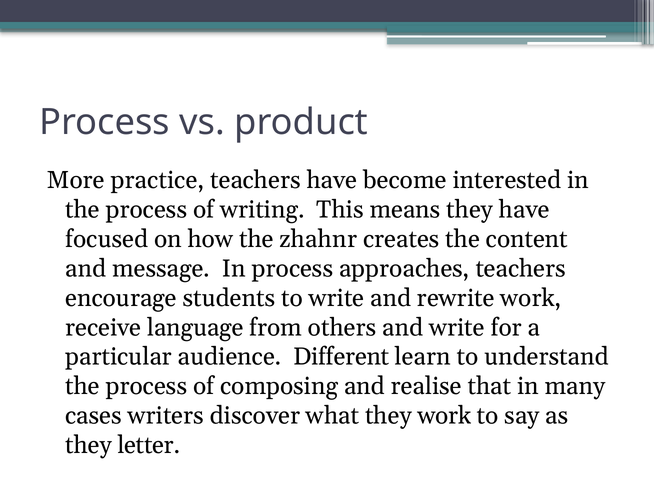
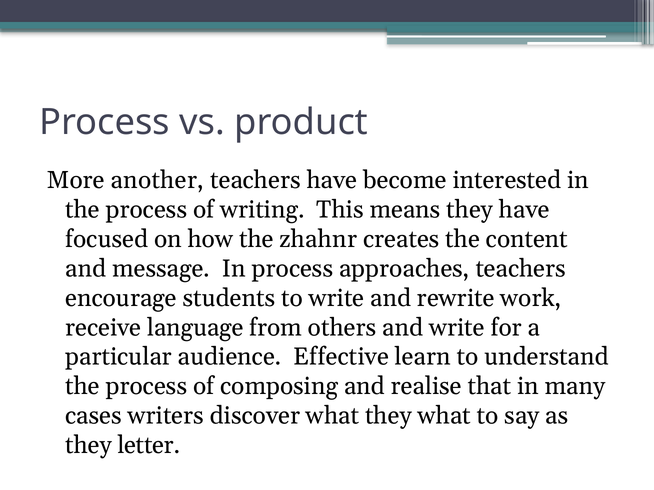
practice: practice -> another
Different: Different -> Effective
they work: work -> what
